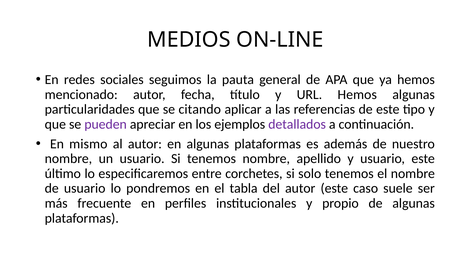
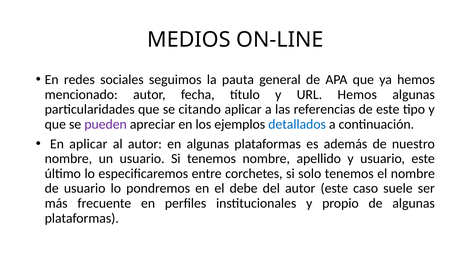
detallados colour: purple -> blue
En mismo: mismo -> aplicar
tabla: tabla -> debe
